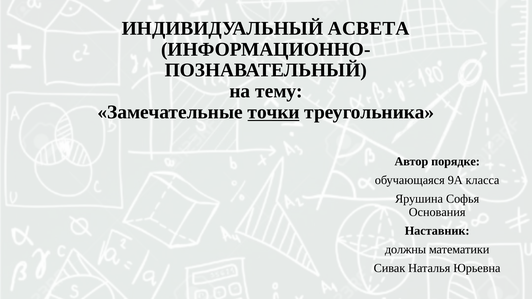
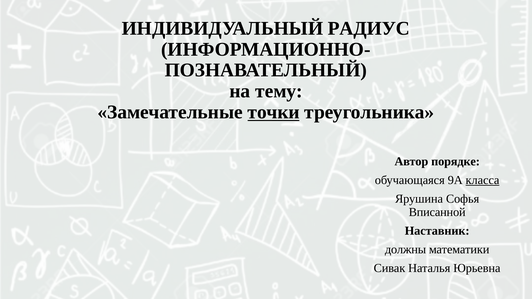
АСВЕТА: АСВЕТА -> РАДИУС
класса underline: none -> present
Основания: Основания -> Вписанной
